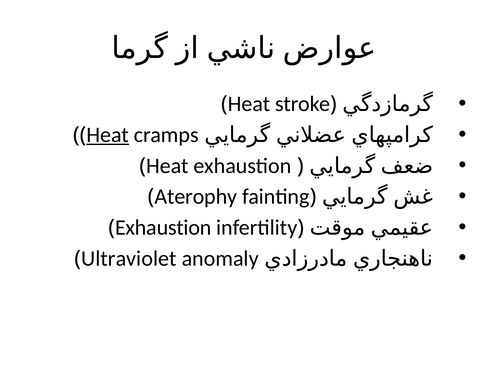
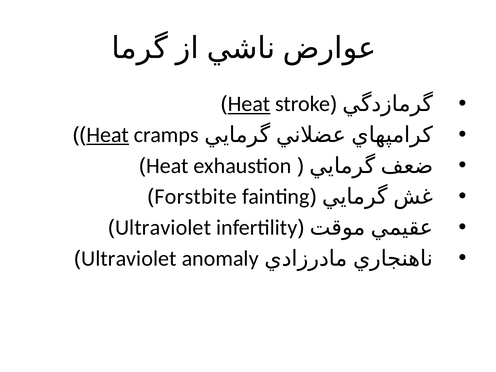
Heat at (249, 104) underline: none -> present
Aterophy: Aterophy -> Forstbite
Exhaustion at (163, 228): Exhaustion -> Ultraviolet
